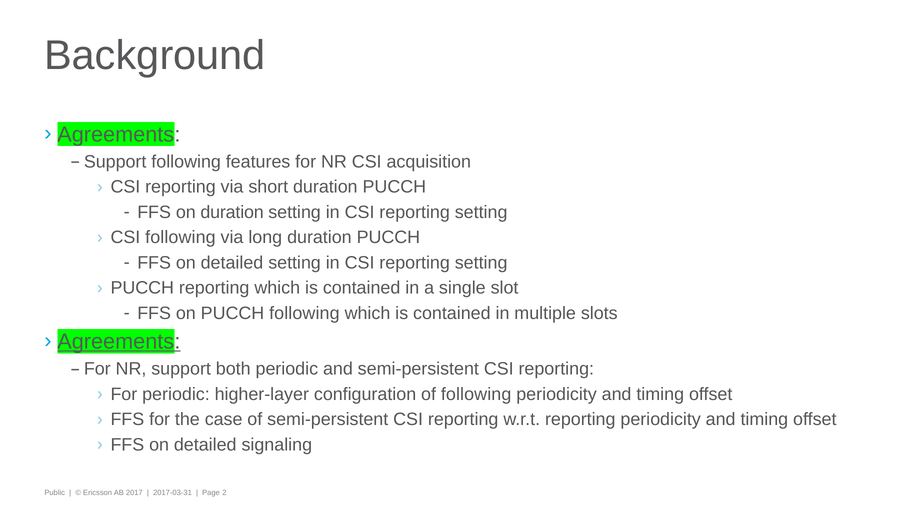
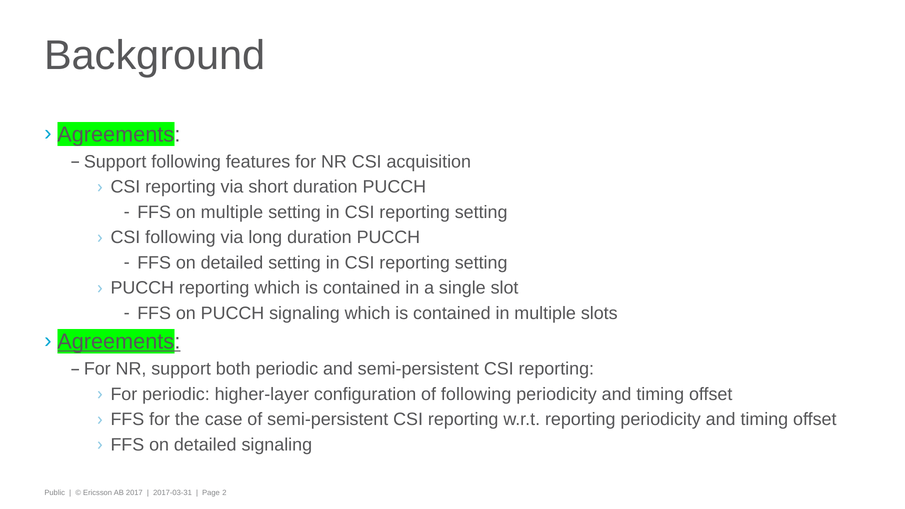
on duration: duration -> multiple
PUCCH following: following -> signaling
